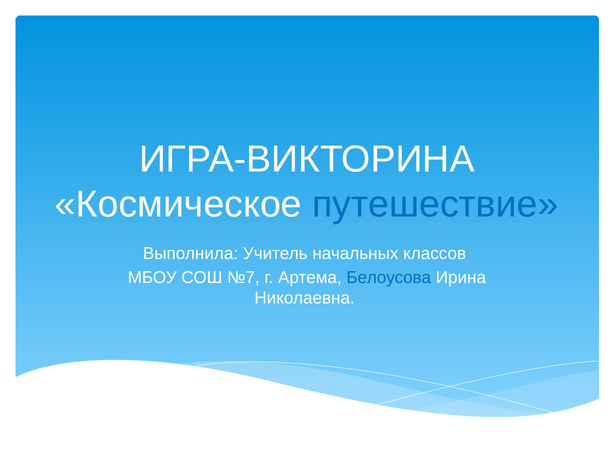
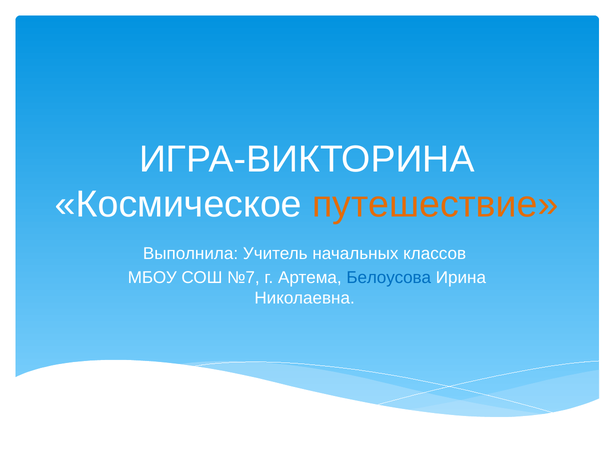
путешествие colour: blue -> orange
